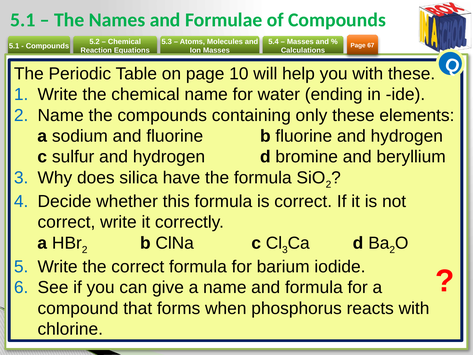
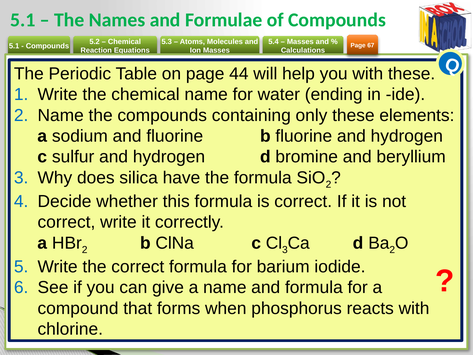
10: 10 -> 44
